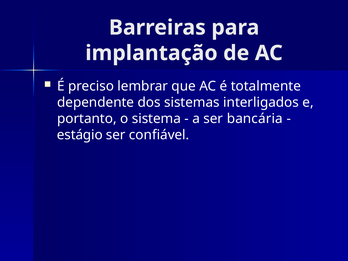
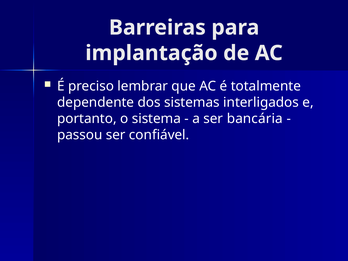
estágio: estágio -> passou
